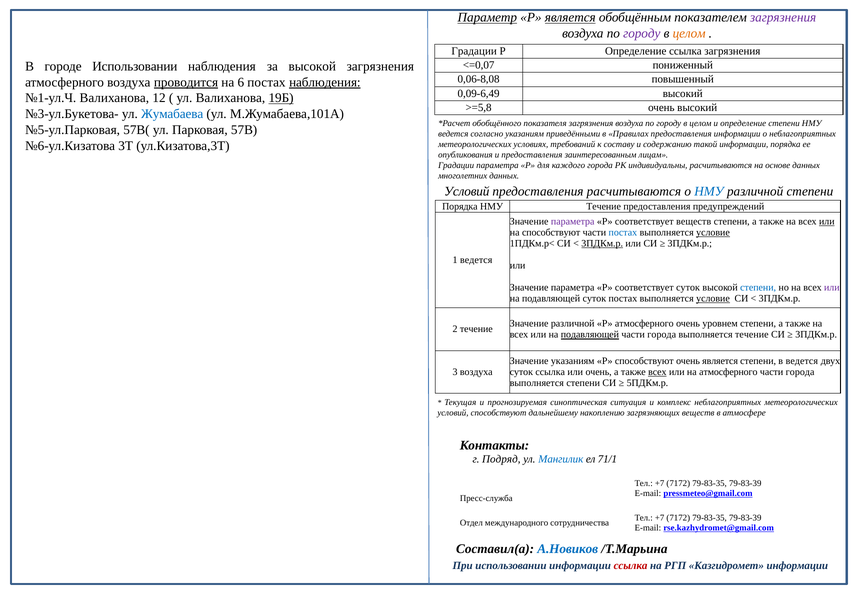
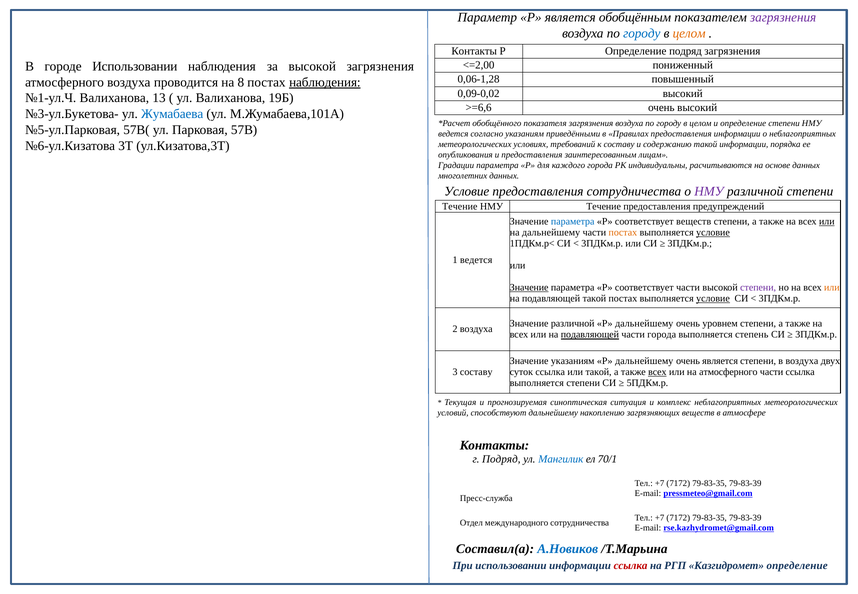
Параметр underline: present -> none
является at (570, 18) underline: present -> none
городу at (642, 33) colour: purple -> blue
Градации at (474, 51): Градации -> Контакты
Определение ссылка: ссылка -> подряд
<=0,07: <=0,07 -> <=2,00
0,06-8,08: 0,06-8,08 -> 0,06-1,28
проводится underline: present -> none
6: 6 -> 8
0,09-6,49: 0,09-6,49 -> 0,09-0,02
12: 12 -> 13
19Б underline: present -> none
>=5,8: >=5,8 -> >=6,6
Условий at (467, 191): Условий -> Условие
предоставления расчитываются: расчитываются -> сотрудничества
НМУ at (709, 191) colour: blue -> purple
Порядка at (460, 206): Порядка -> Течение
параметра at (573, 222) colour: purple -> blue
на способствуют: способствуют -> дальнейшему
постах at (623, 233) colour: blue -> orange
3ПДКм.р at (602, 244) underline: present -> none
Значение at (529, 288) underline: none -> present
соответствует суток: суток -> части
степени at (758, 288) colour: blue -> purple
или at (832, 288) colour: purple -> orange
подавляющей суток: суток -> такой
атмосферного at (644, 324): атмосферного -> дальнейшему
2 течение: течение -> воздуха
выполняется течение: течение -> степень
способствуют at (644, 361): способствуют -> дальнейшему
в ведется: ведется -> воздуха
3 воздуха: воздуха -> составу
или очень: очень -> такой
города at (800, 372): города -> ссылка
71/1: 71/1 -> 70/1
Казгидромет информации: информации -> определение
